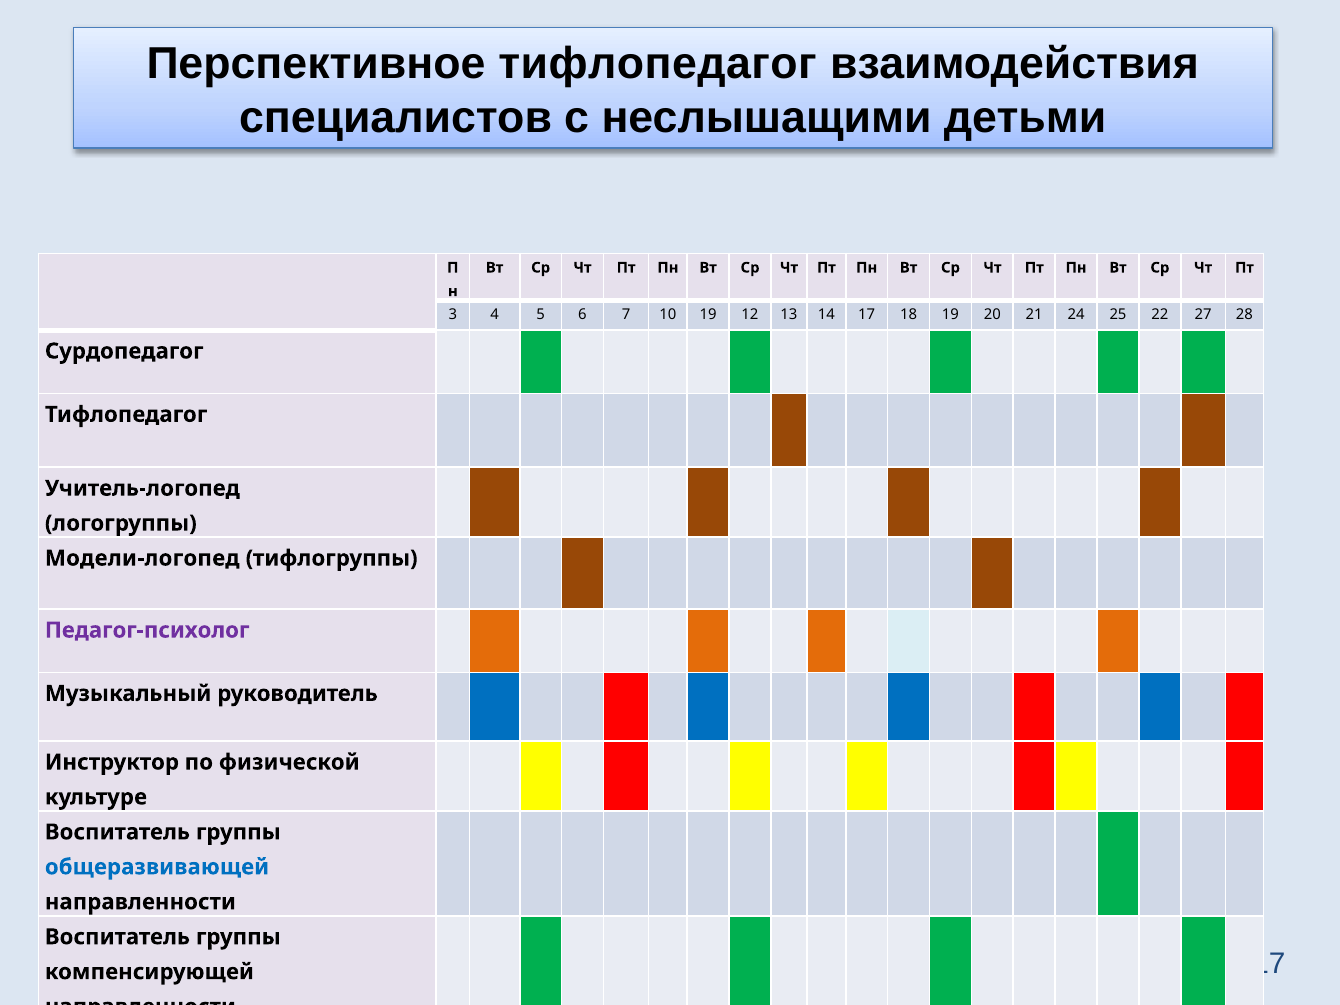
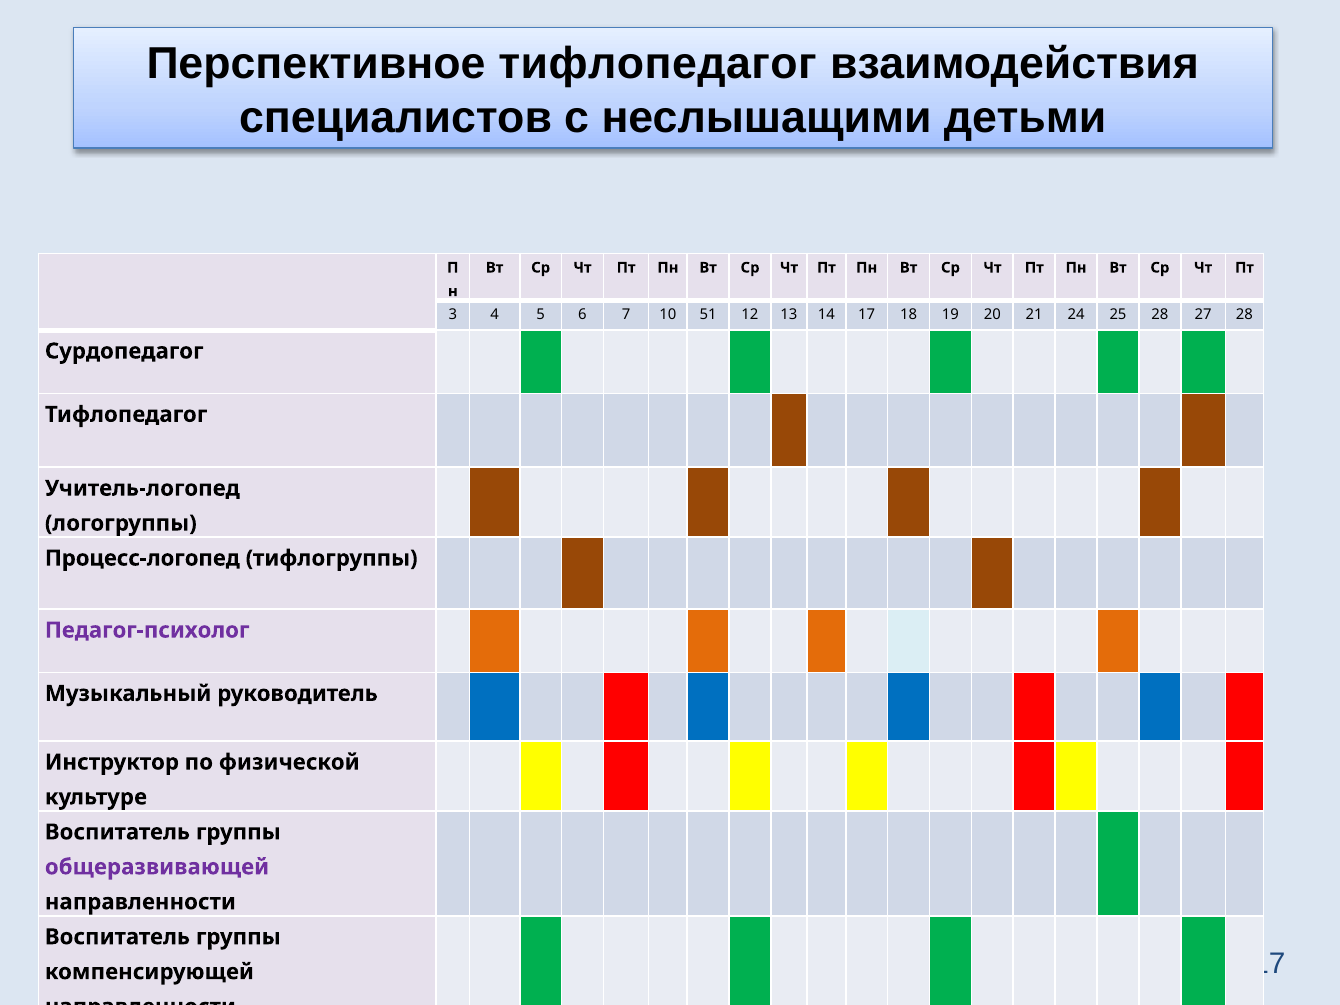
10 19: 19 -> 51
25 22: 22 -> 28
Модели-логопед: Модели-логопед -> Процесс-логопед
общеразвивающей colour: blue -> purple
